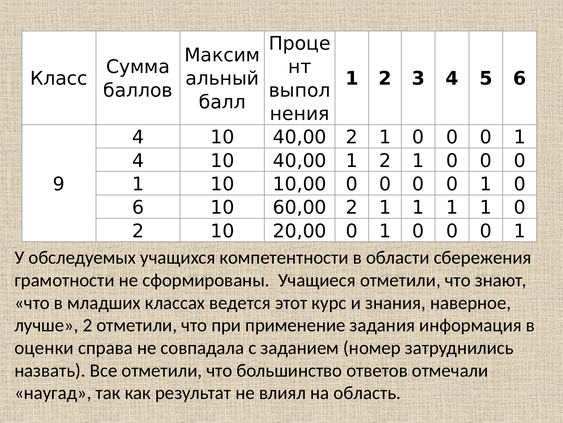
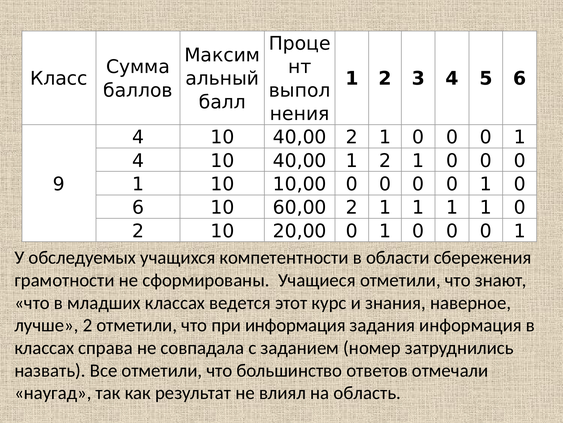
при применение: применение -> информация
оценки at (44, 347): оценки -> классах
